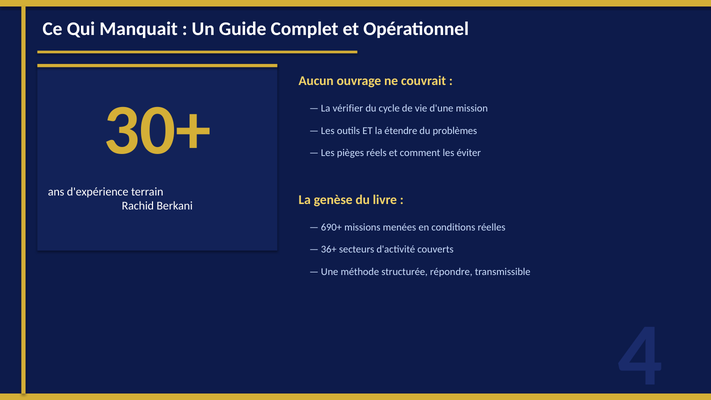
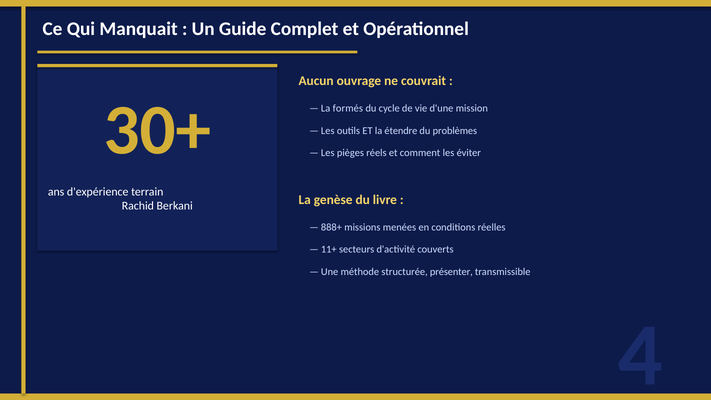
vérifier: vérifier -> formés
690+: 690+ -> 888+
36+: 36+ -> 11+
répondre: répondre -> présenter
